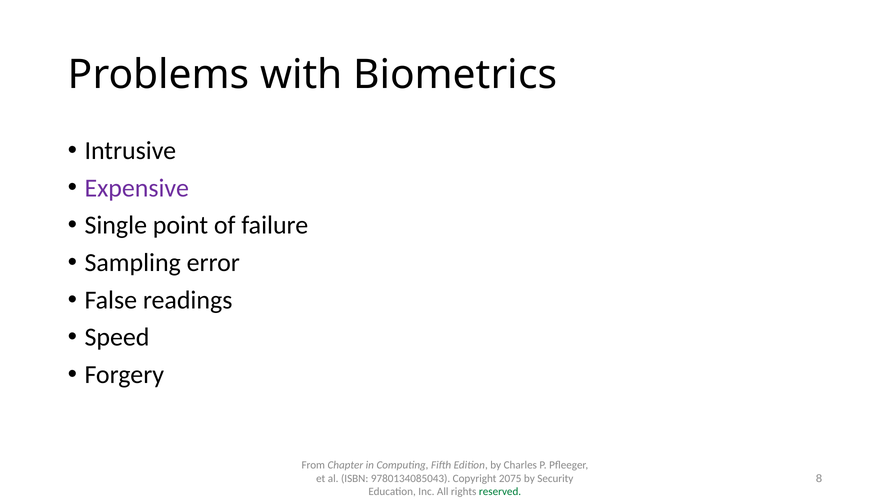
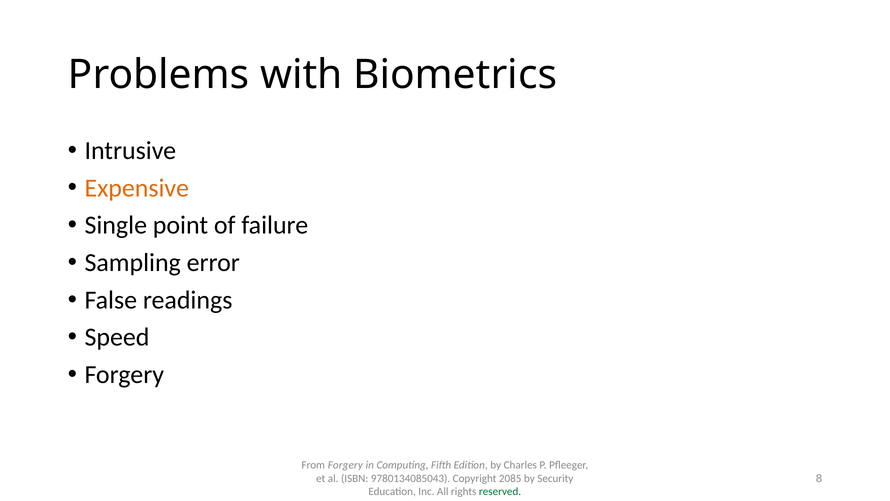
Expensive colour: purple -> orange
From Chapter: Chapter -> Forgery
2075: 2075 -> 2085
